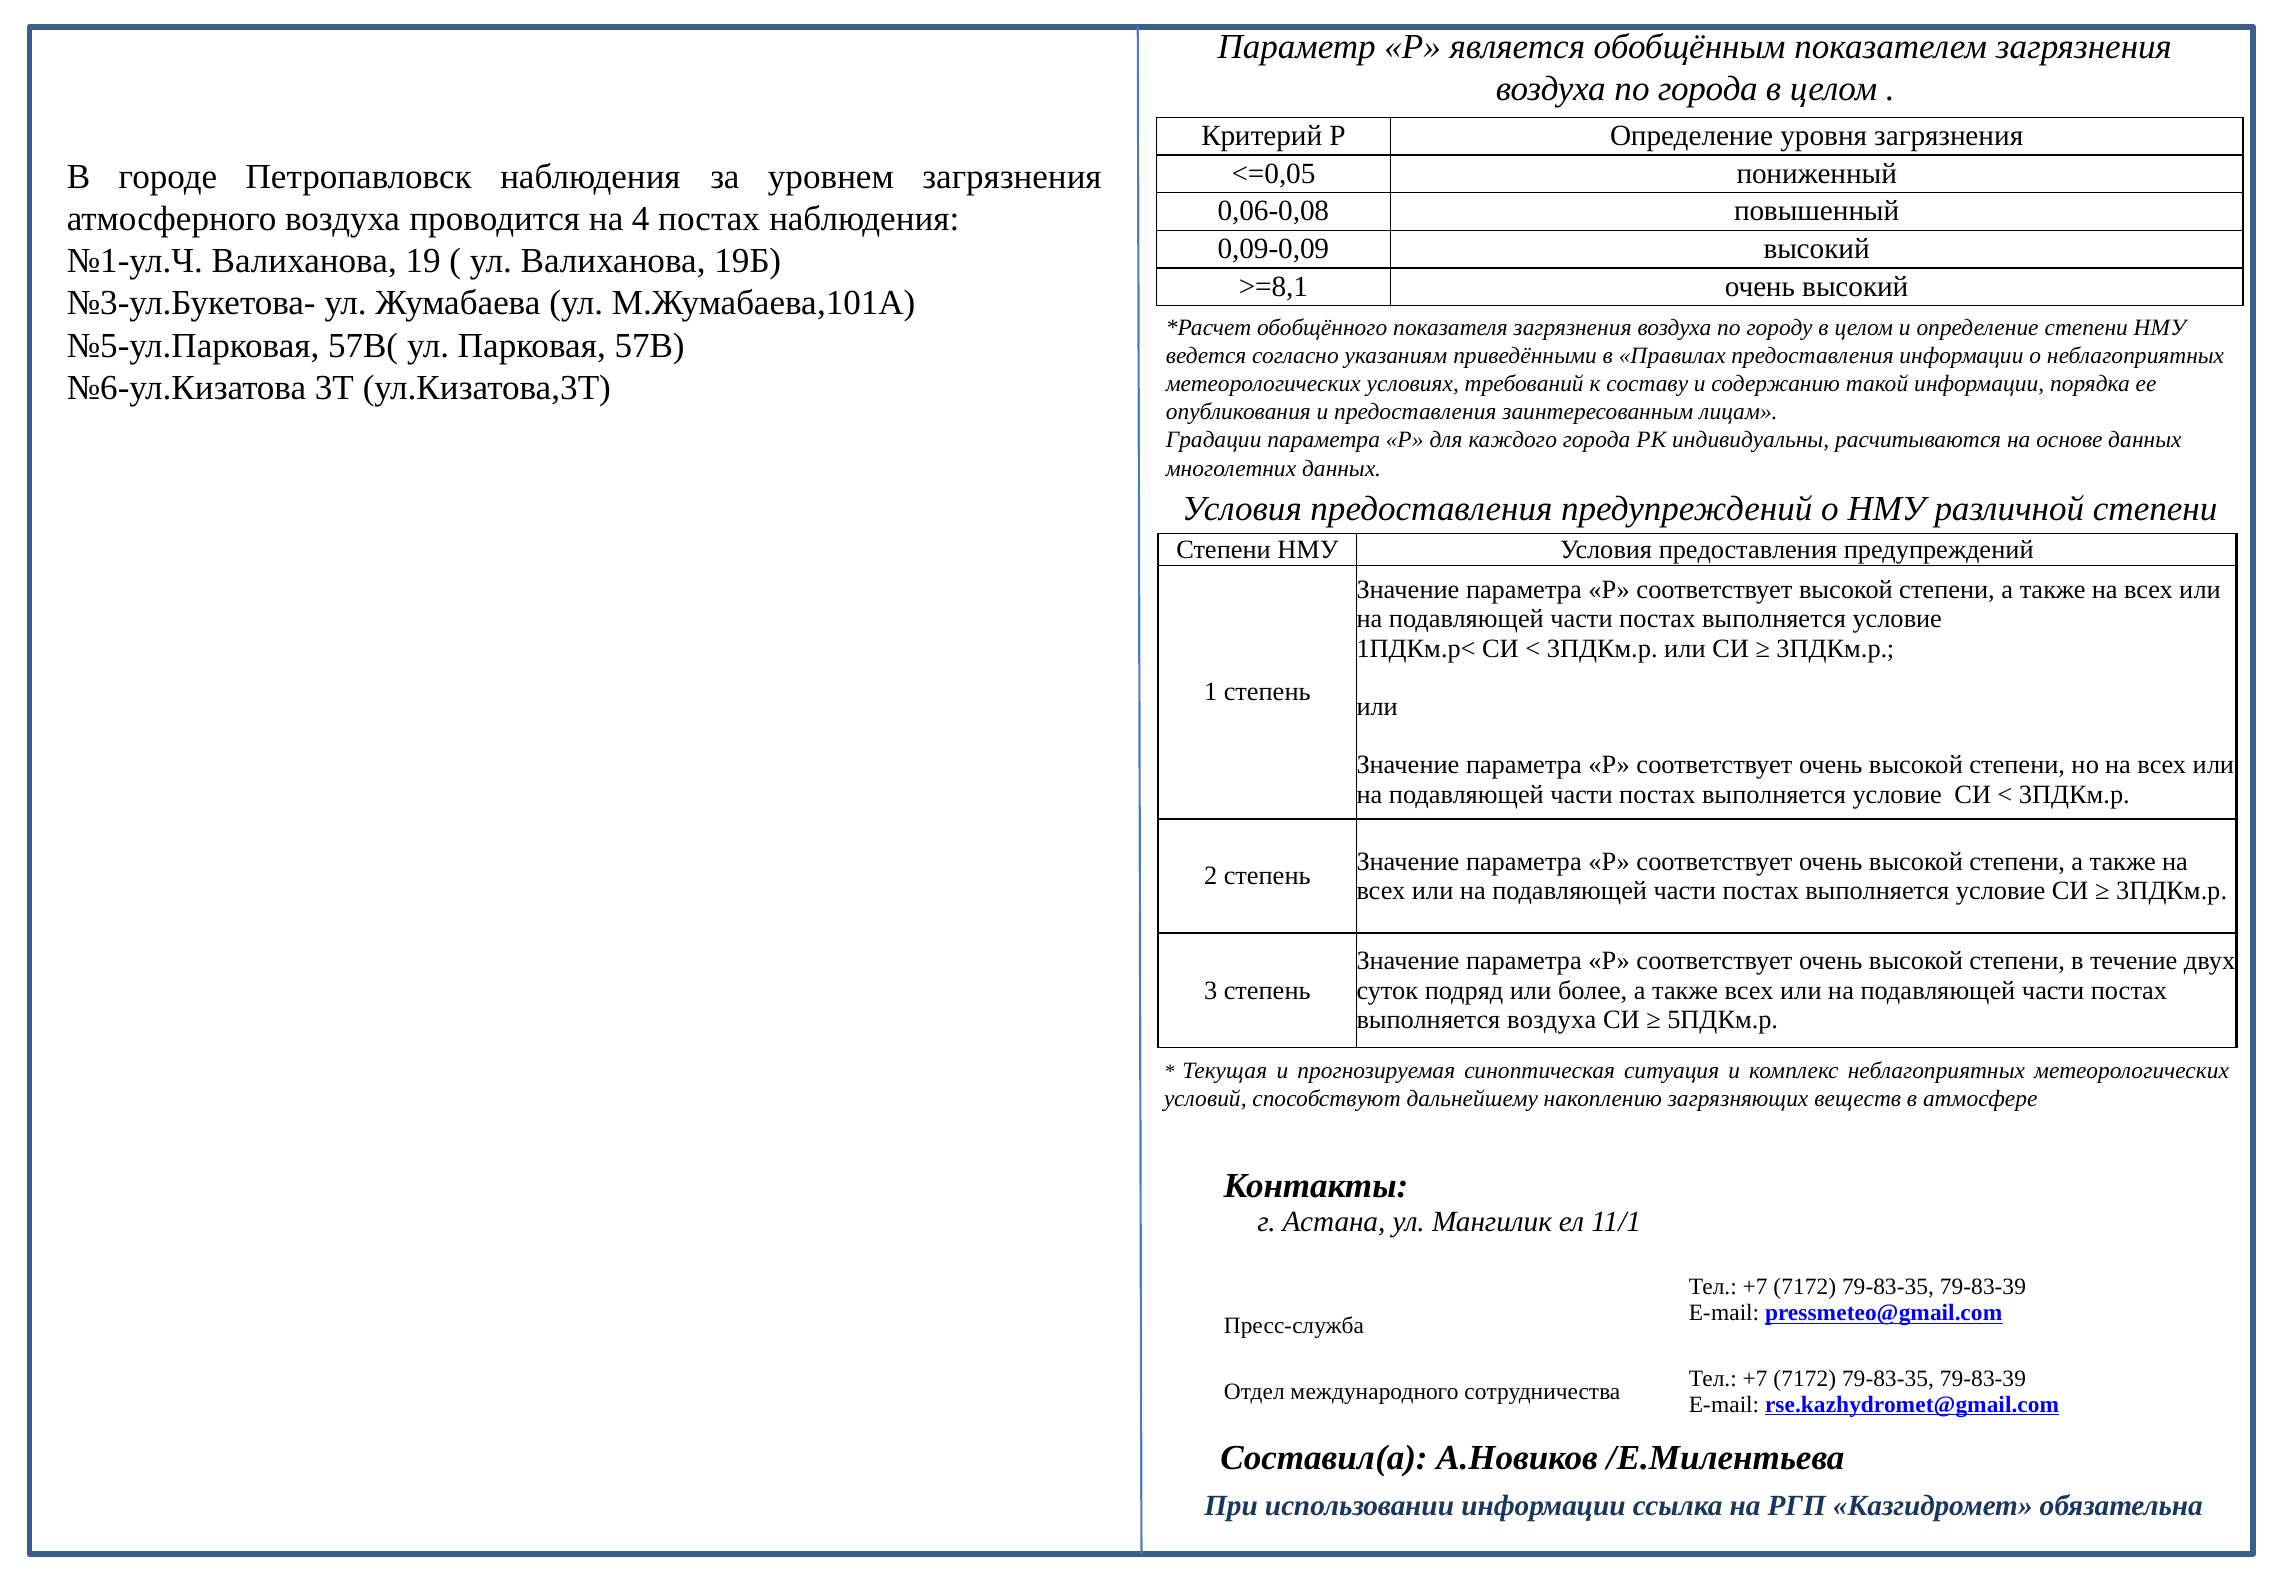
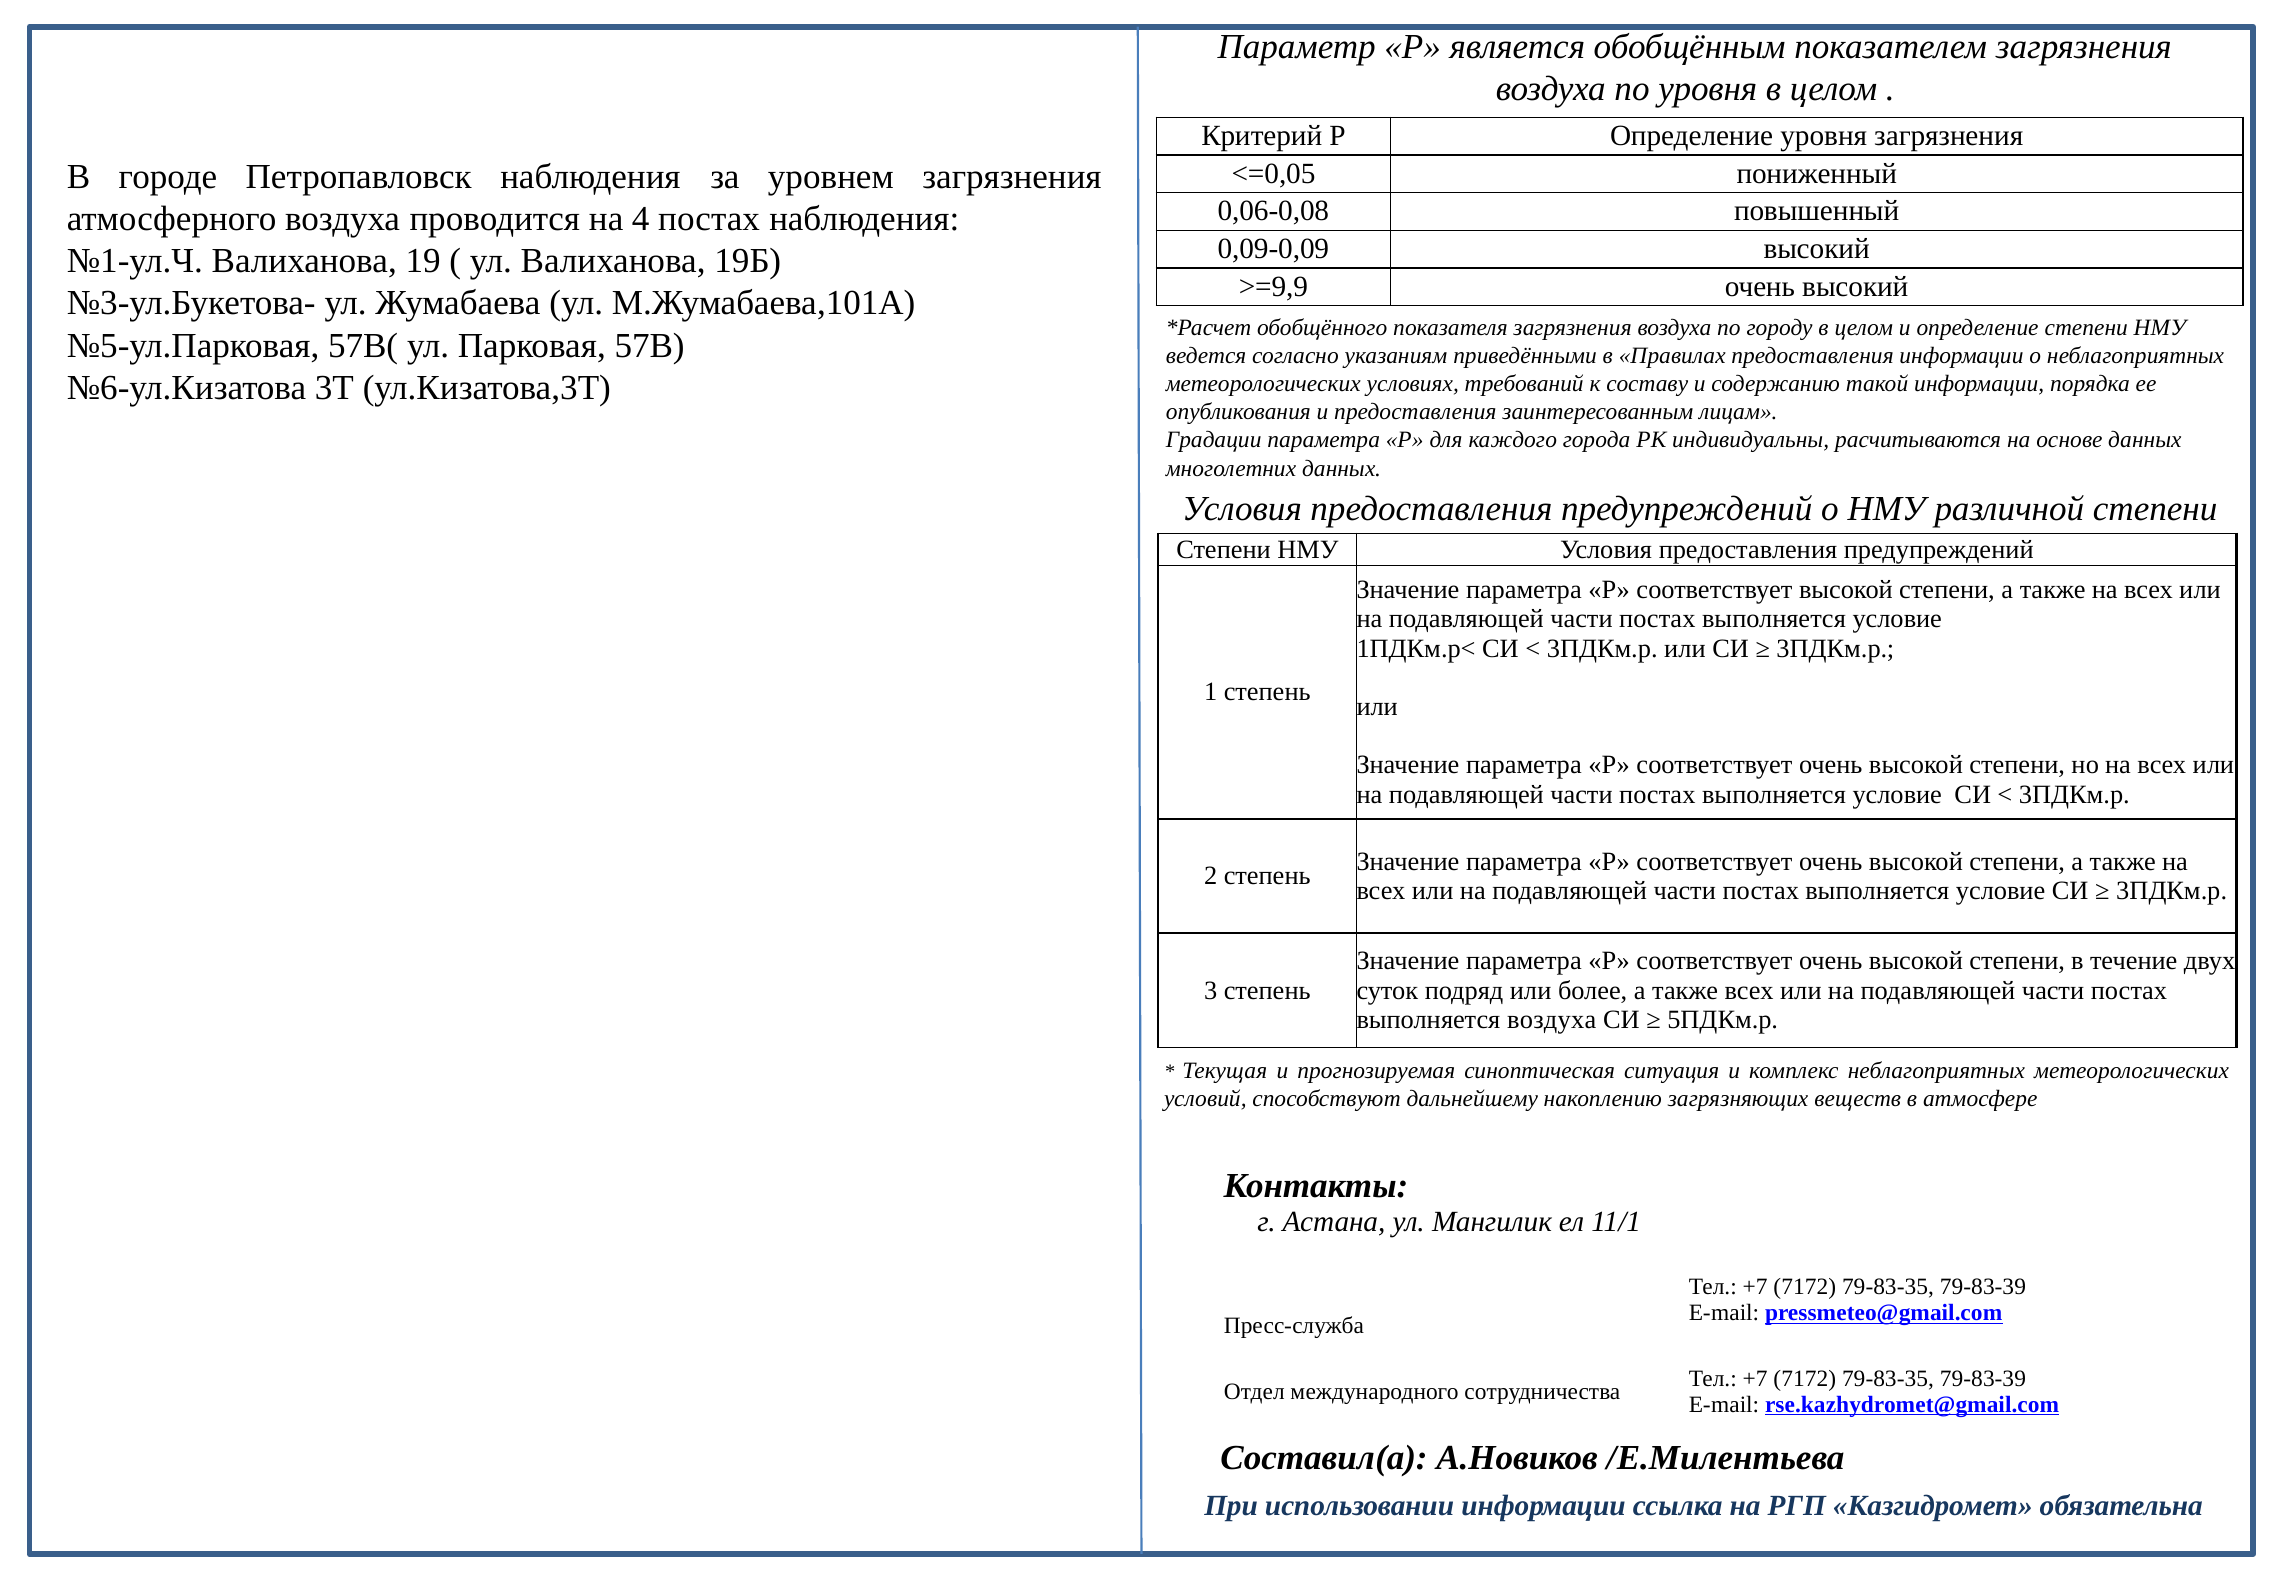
по города: города -> уровня
>=8,1: >=8,1 -> >=9,9
